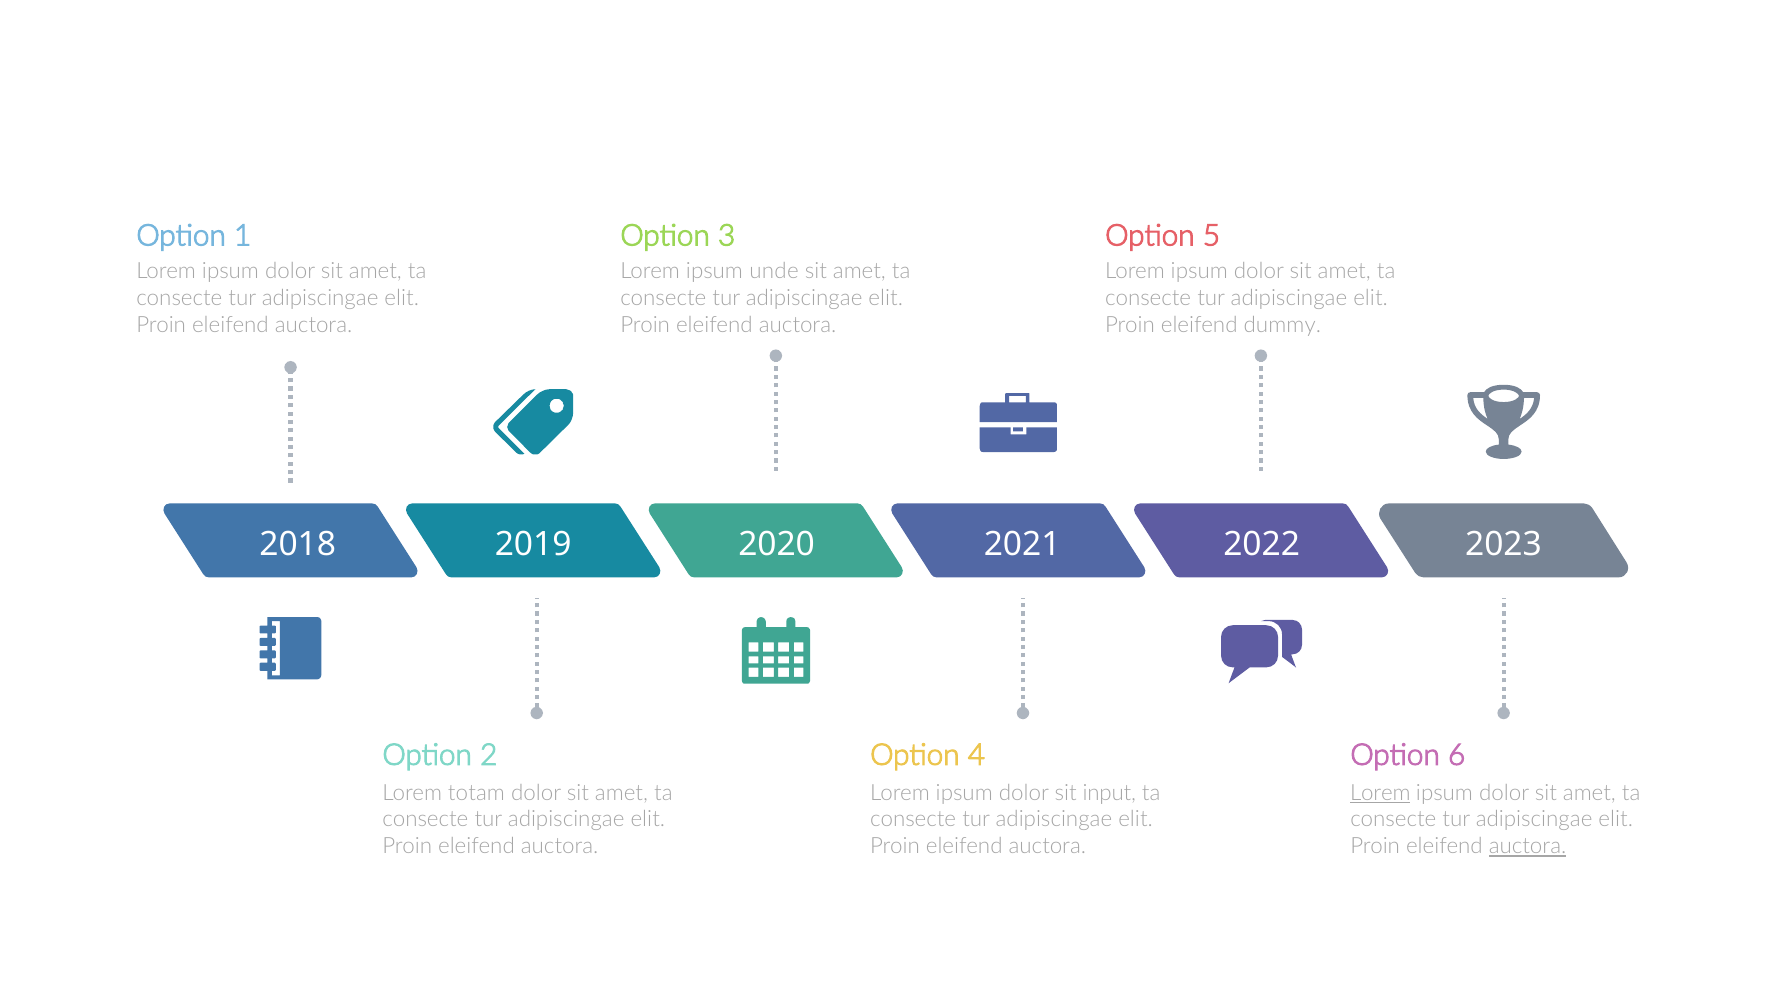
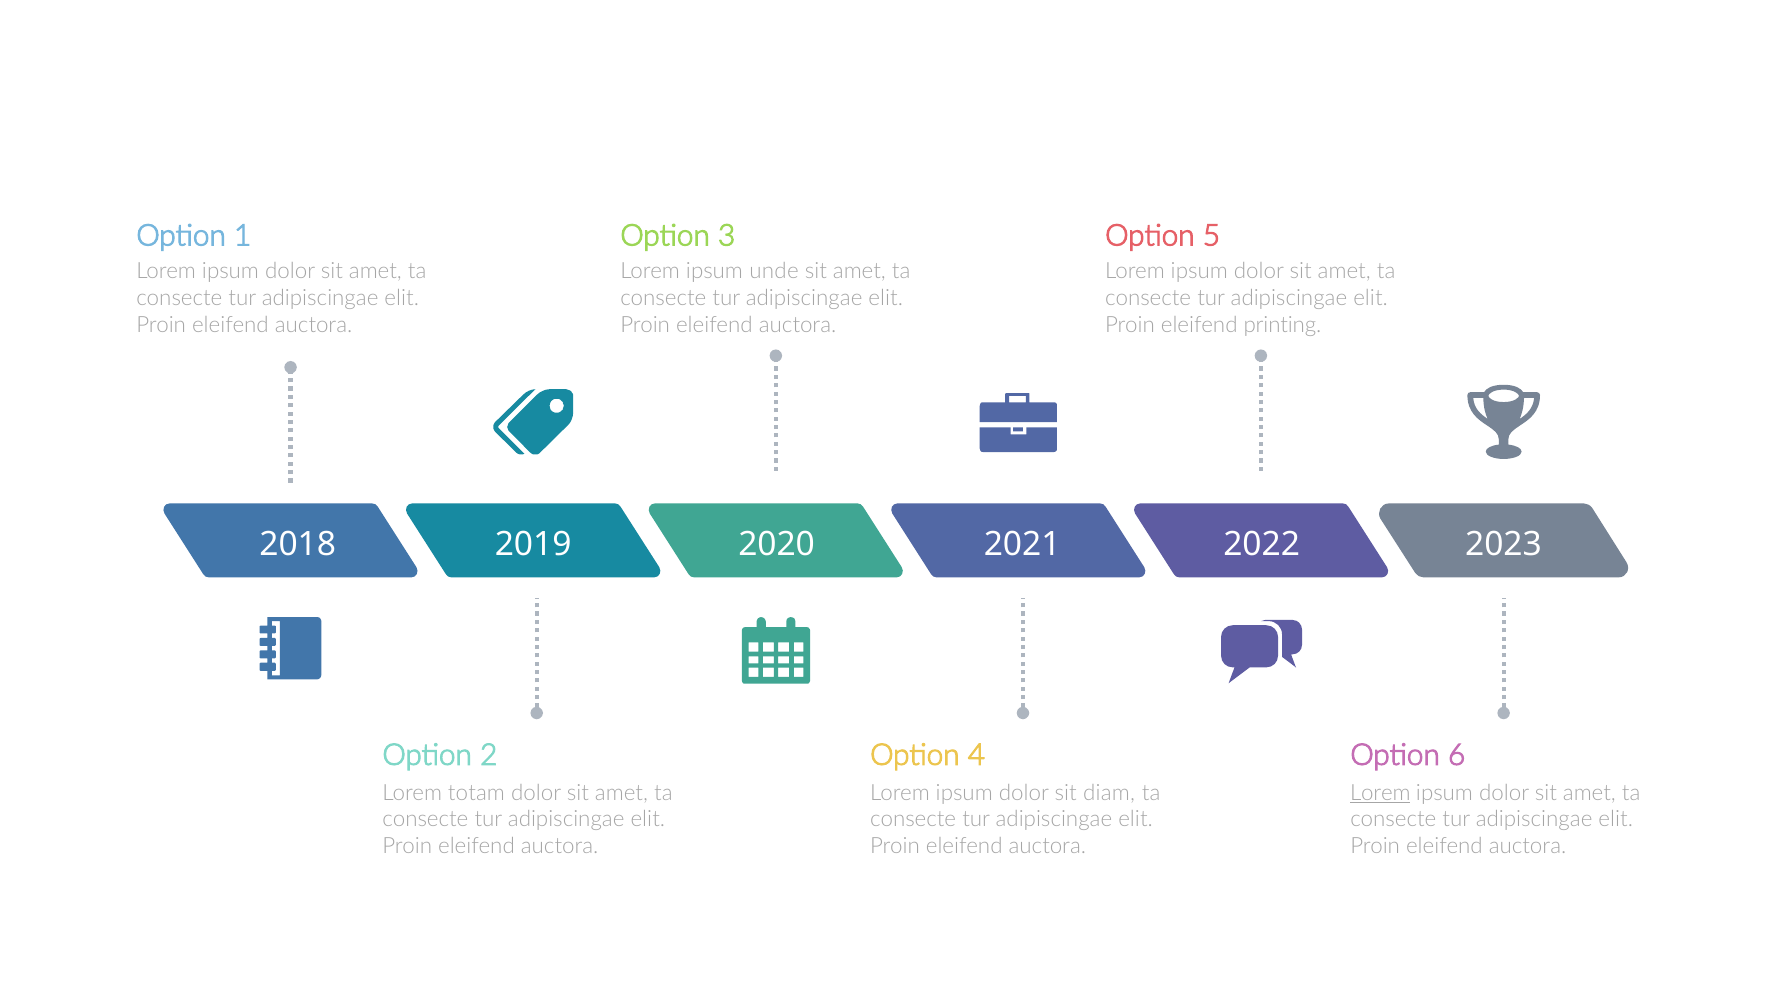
dummy: dummy -> printing
input: input -> diam
auctora at (1528, 847) underline: present -> none
